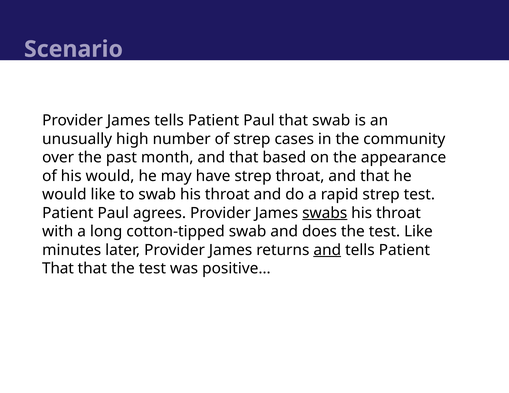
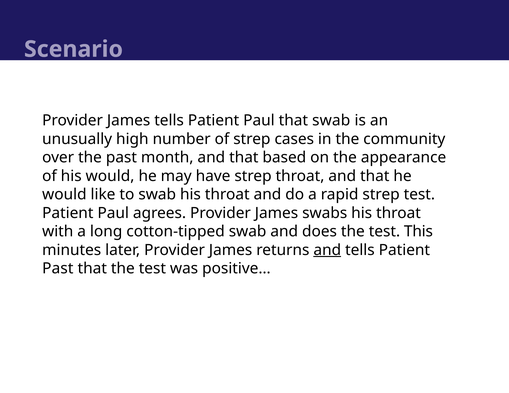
swabs underline: present -> none
test Like: Like -> This
That at (58, 269): That -> Past
